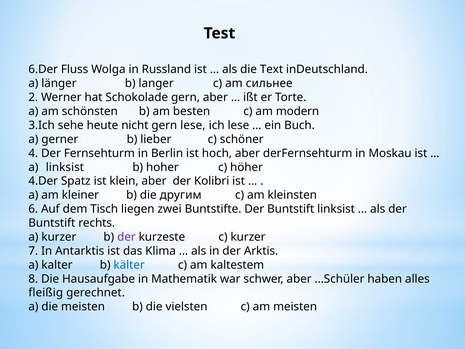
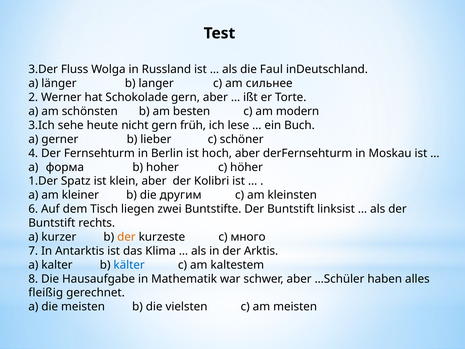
6.Der: 6.Der -> 3.Der
Text: Text -> Faul
gern lese: lese -> früh
a linksist: linksist -> форма
4.Der: 4.Der -> 1.Der
der at (126, 237) colour: purple -> orange
c kurzer: kurzer -> много
